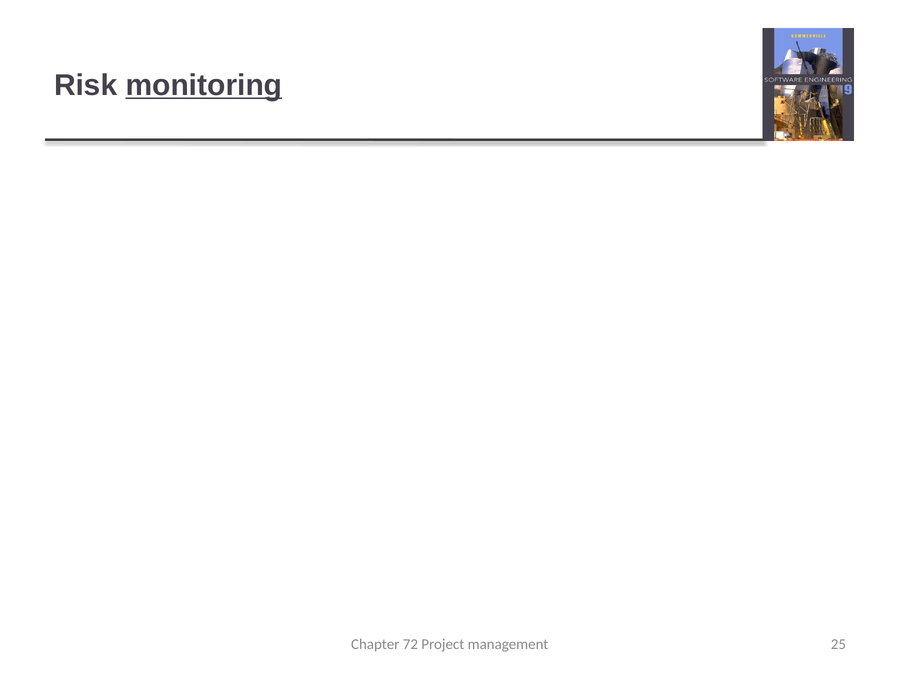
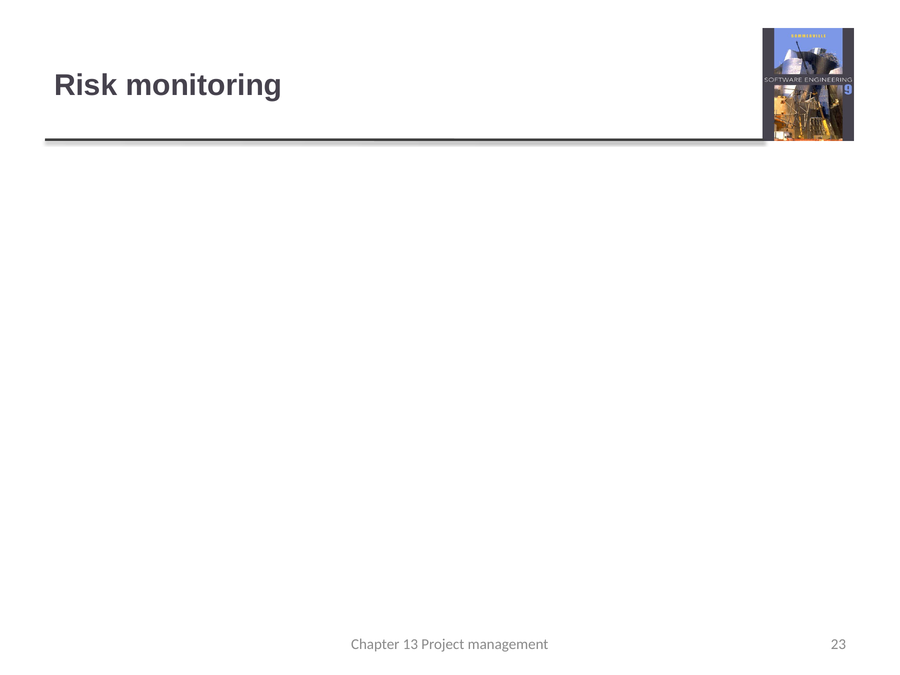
monitoring underline: present -> none
72: 72 -> 13
25: 25 -> 23
